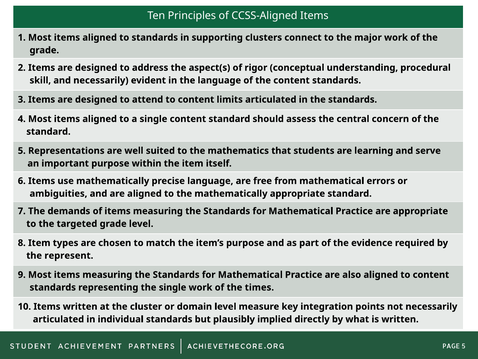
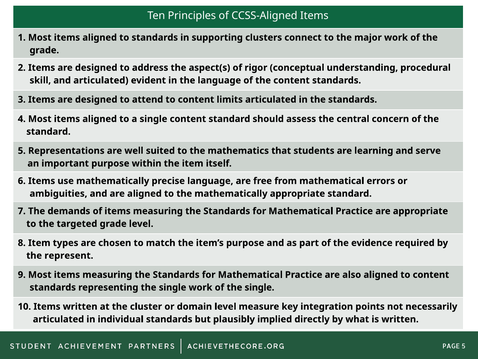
and necessarily: necessarily -> articulated
of the times: times -> single
